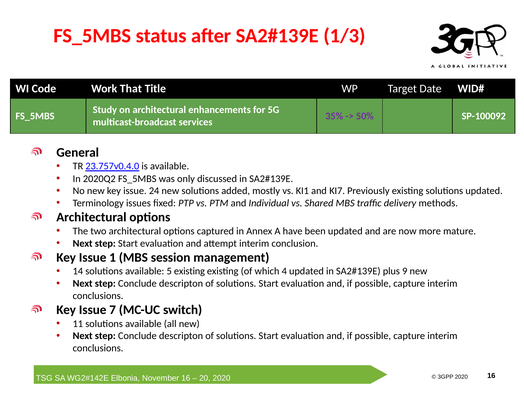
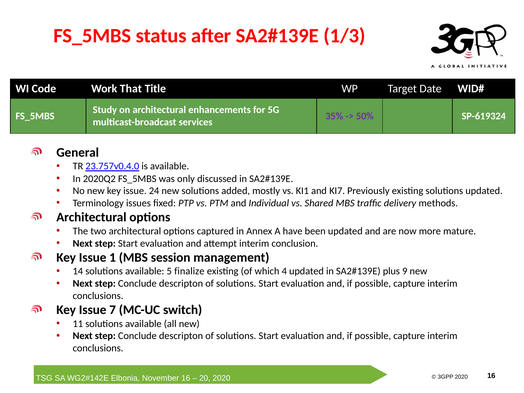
SP-100092: SP-100092 -> SP-619324
5 existing: existing -> finalize
